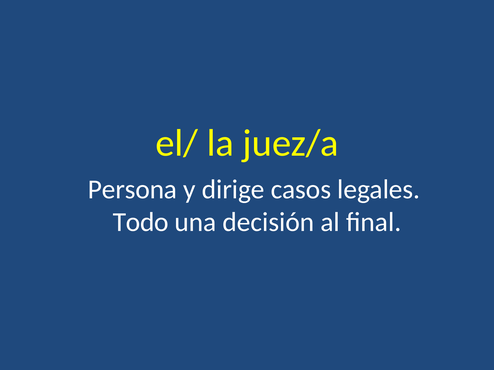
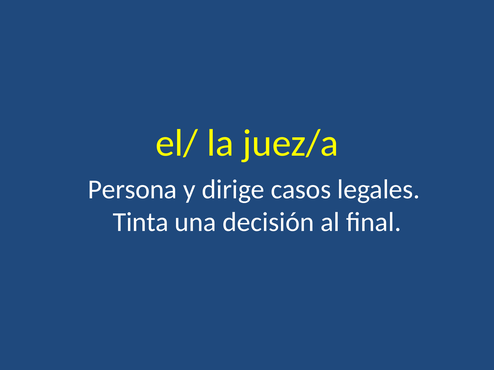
Todo: Todo -> Tinta
